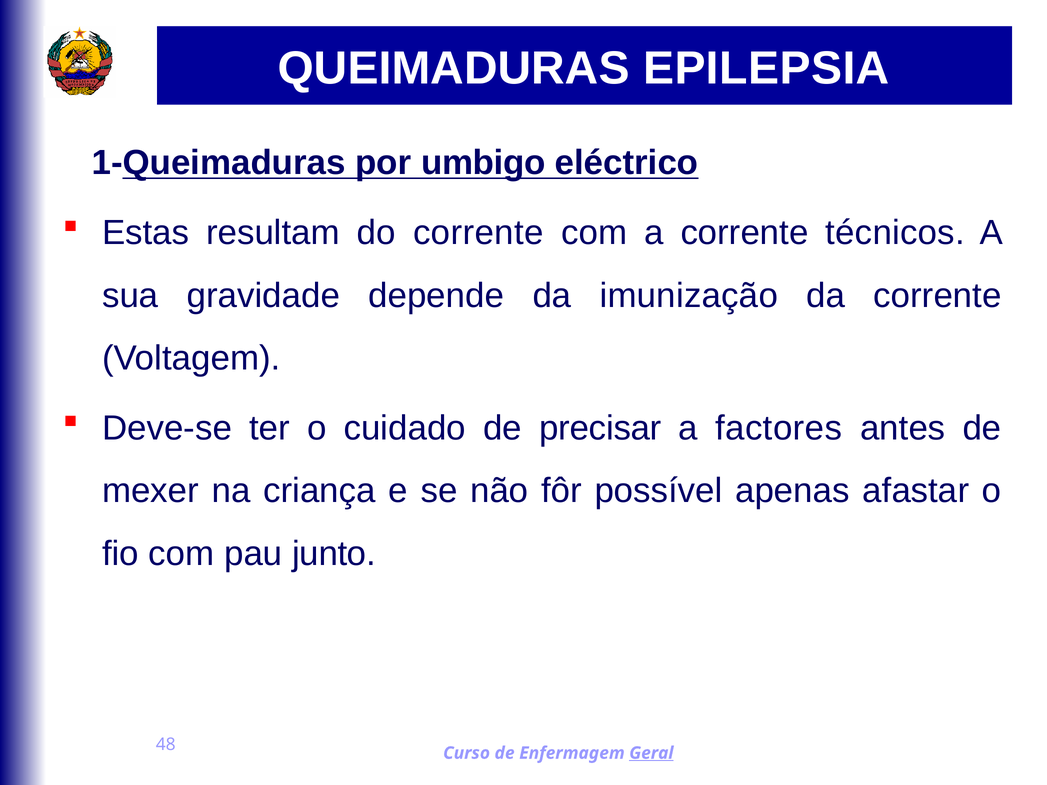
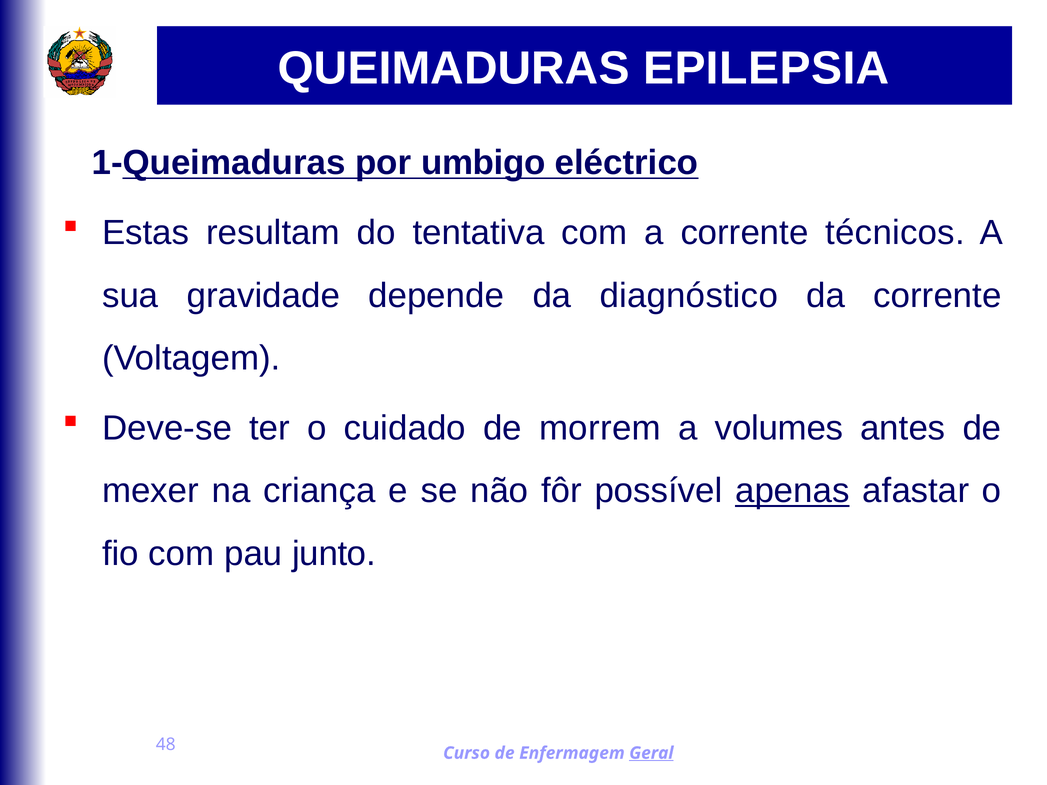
do corrente: corrente -> tentativa
imunização: imunização -> diagnóstico
precisar: precisar -> morrem
factores: factores -> volumes
apenas underline: none -> present
